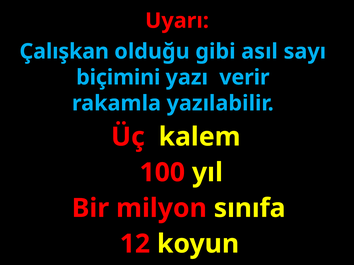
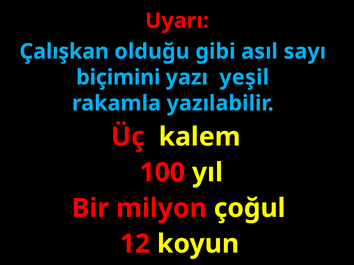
verir: verir -> yeşil
sınıfa: sınıfa -> çoğul
